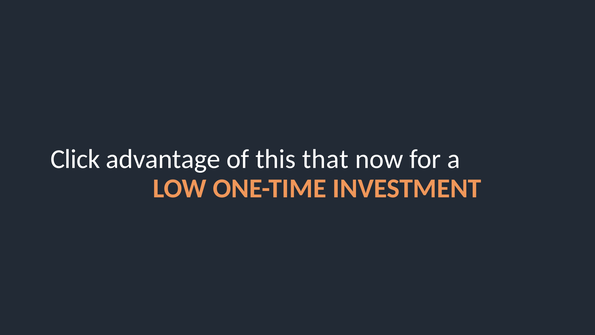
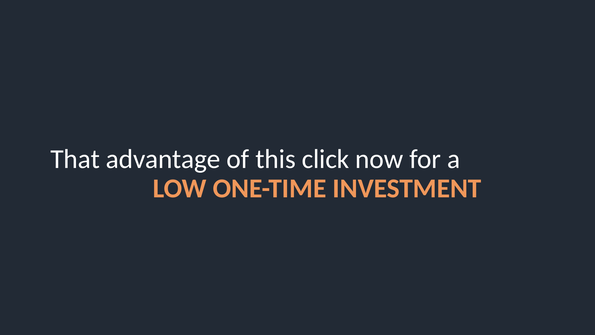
Click: Click -> That
that: that -> click
